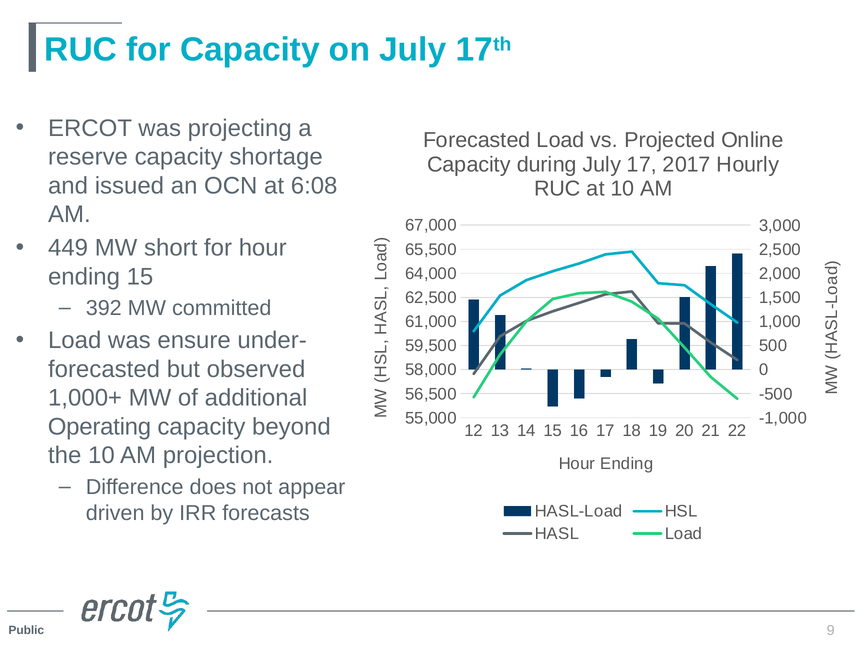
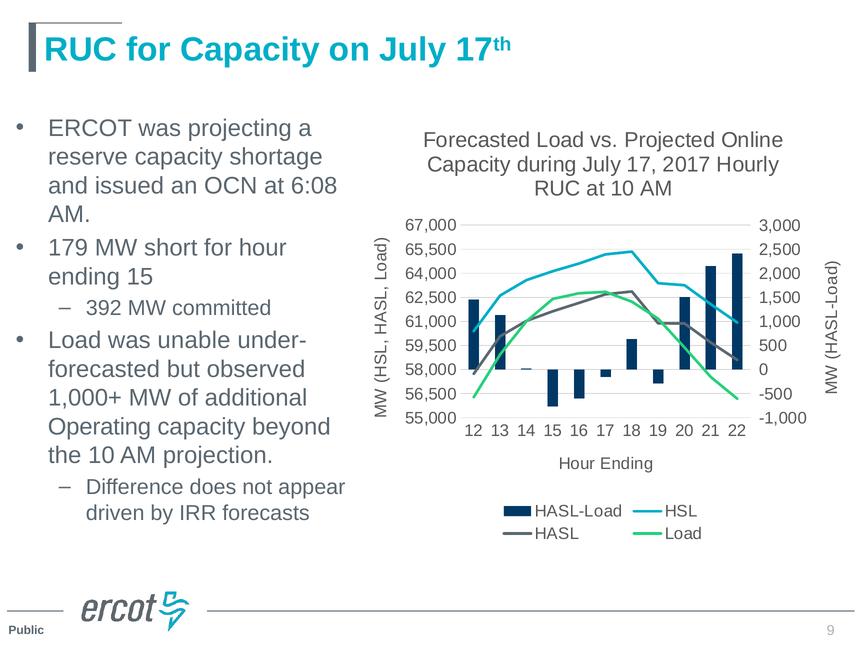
449: 449 -> 179
ensure: ensure -> unable
